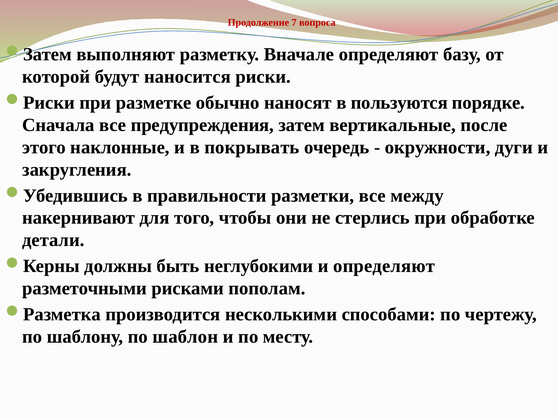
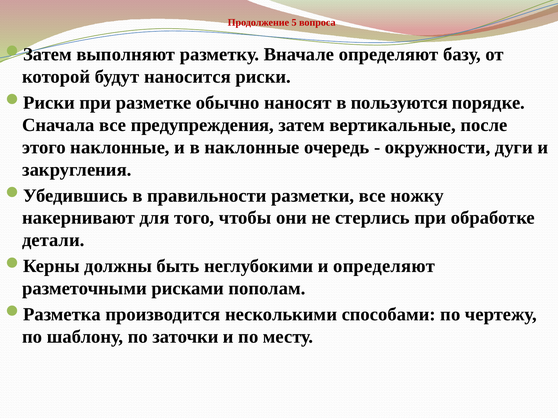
7: 7 -> 5
в покрывать: покрывать -> наклонные
между: между -> ножку
шаблон: шаблон -> заточки
